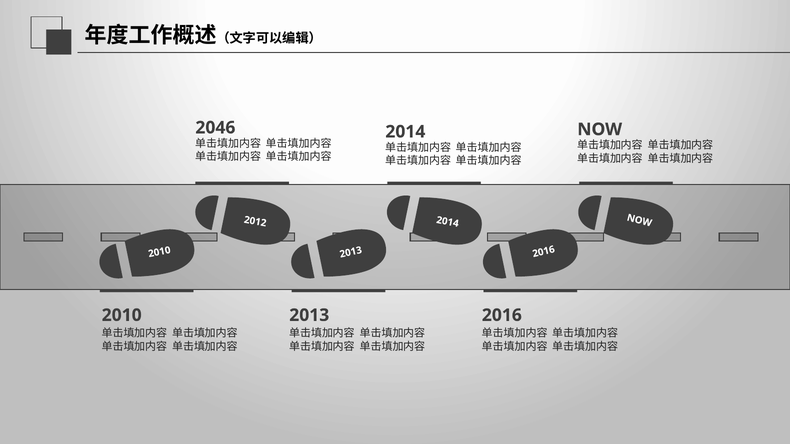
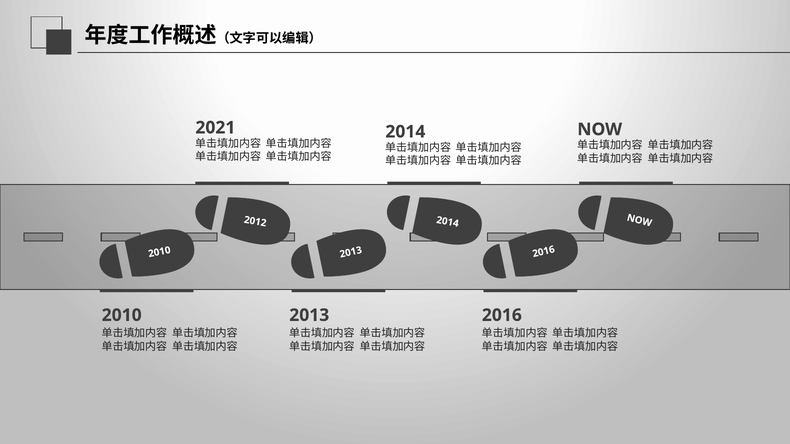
2046: 2046 -> 2021
